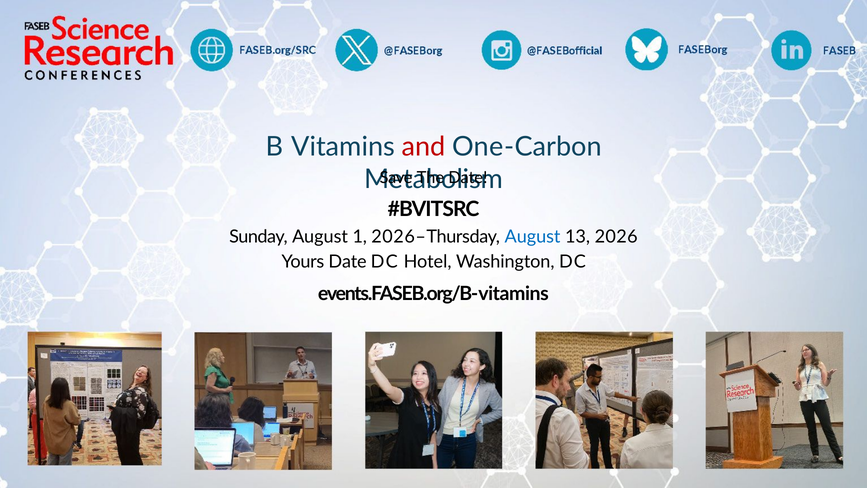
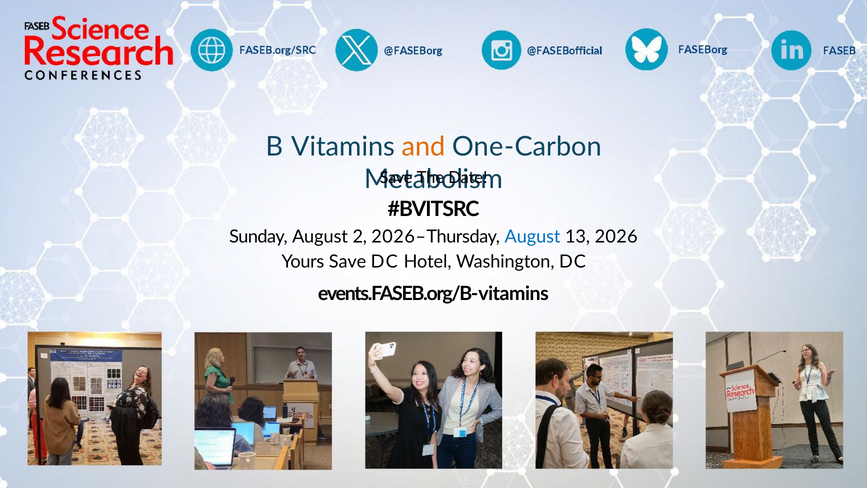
and colour: red -> orange
1: 1 -> 2
Yours Date: Date -> Save
